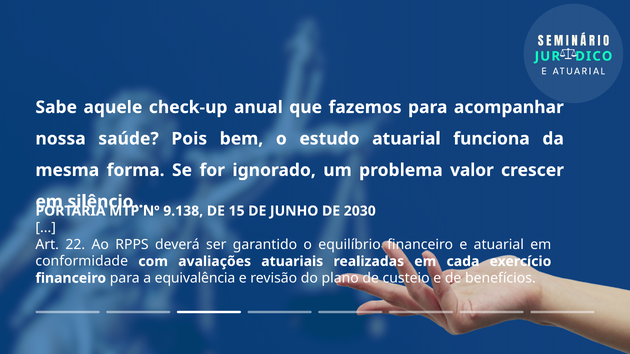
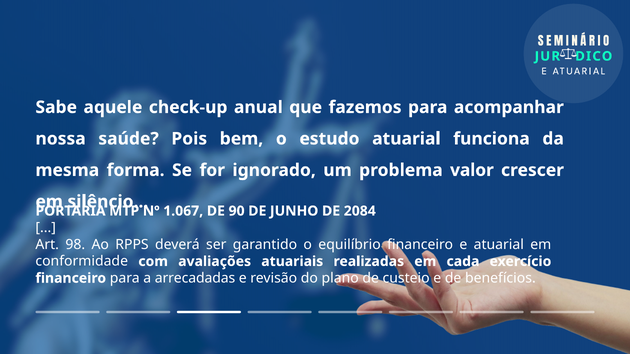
9.138: 9.138 -> 1.067
15: 15 -> 90
2030: 2030 -> 2084
22: 22 -> 98
equivalência: equivalência -> arrecadadas
